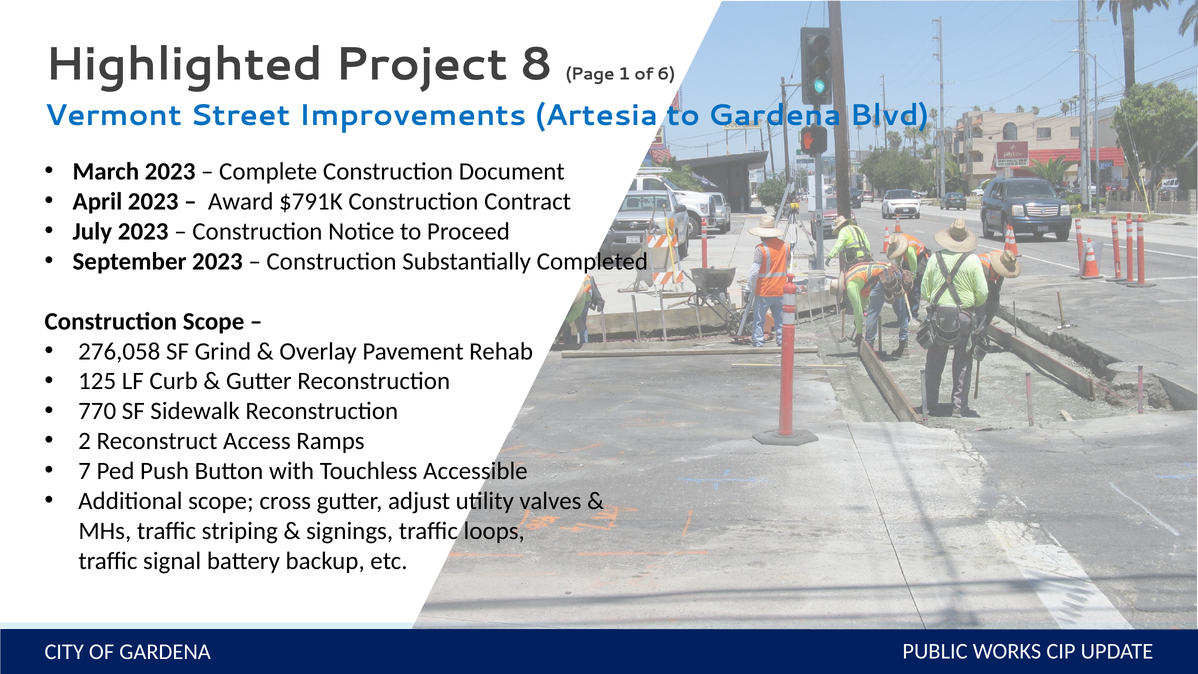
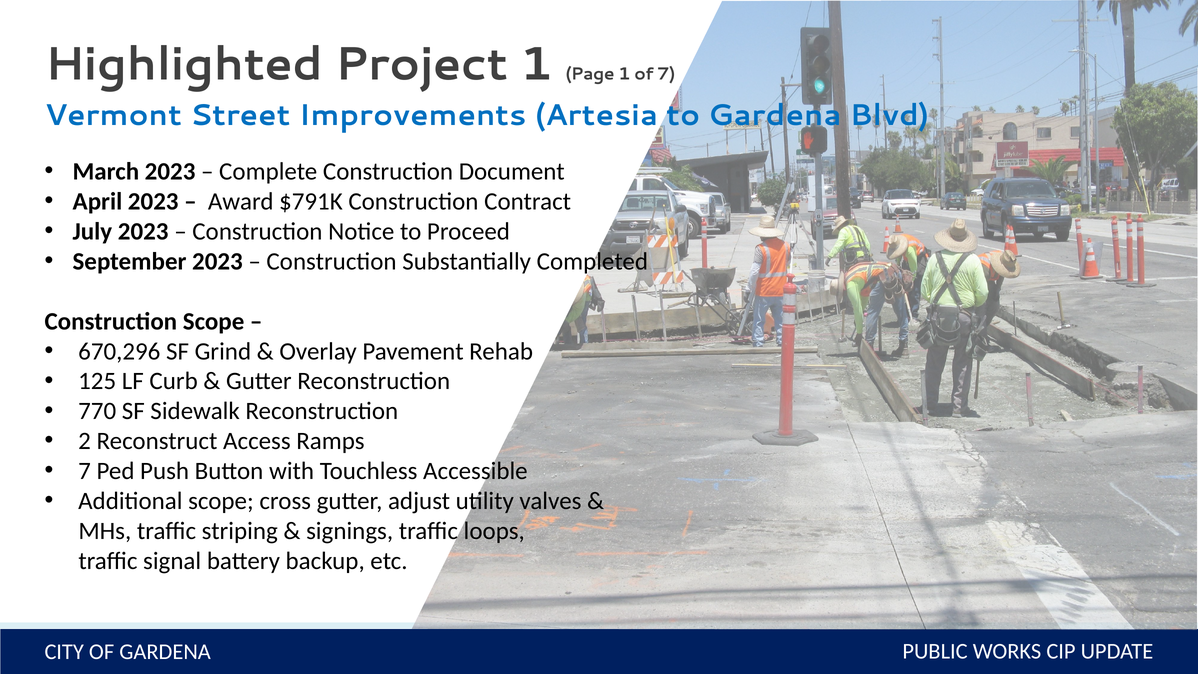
Project 8: 8 -> 1
of 6: 6 -> 7
276,058: 276,058 -> 670,296
